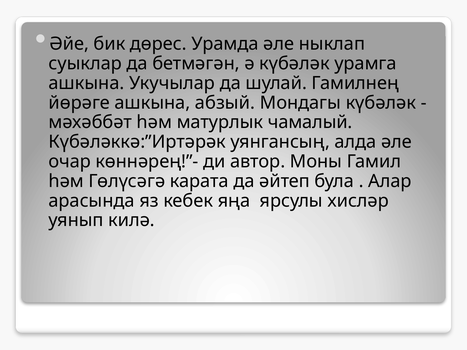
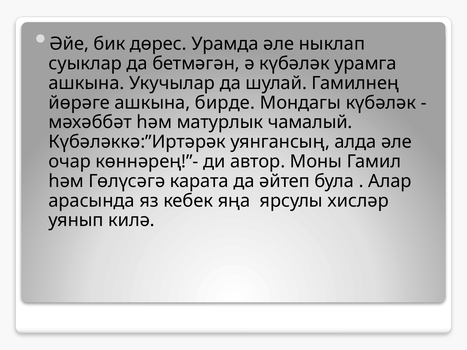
абзый: абзый -> бирде
